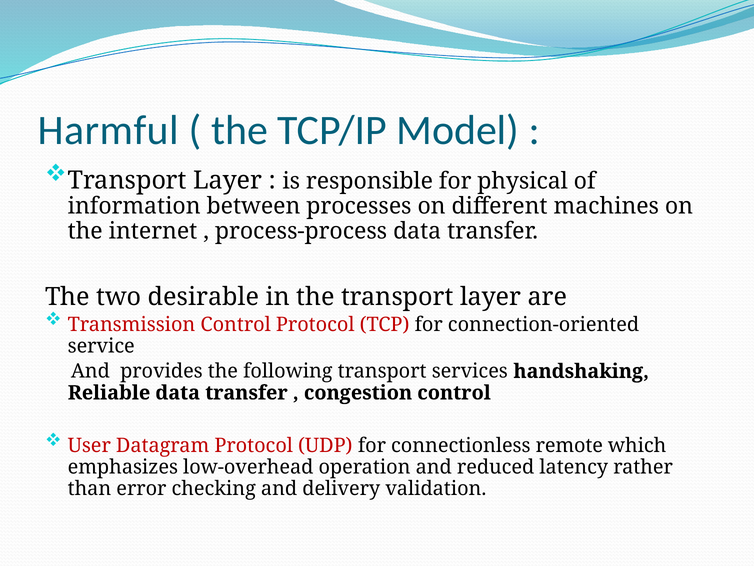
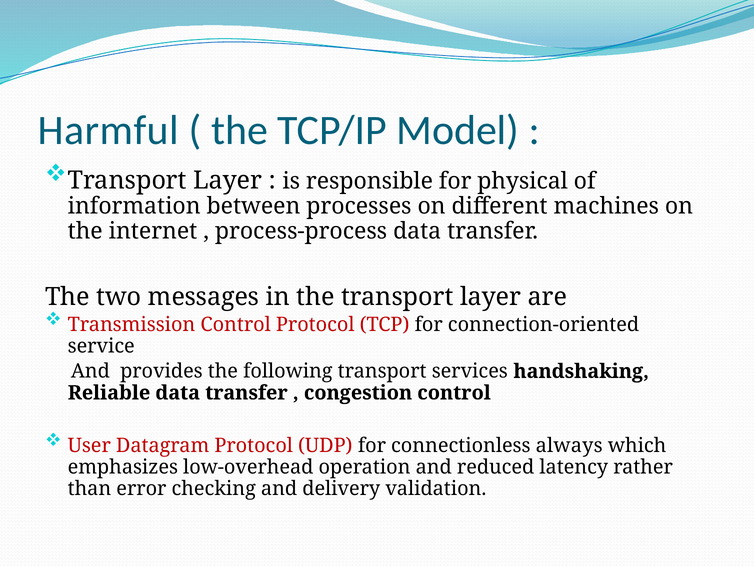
desirable: desirable -> messages
remote: remote -> always
